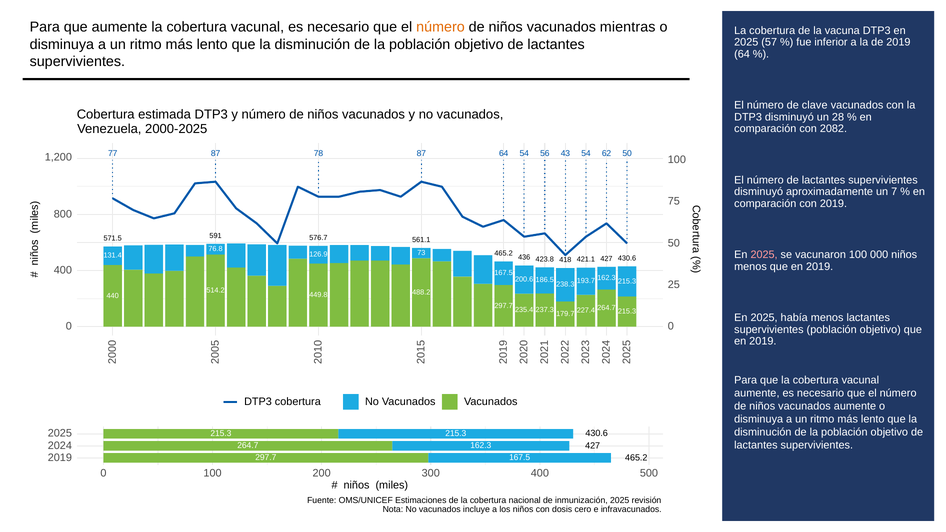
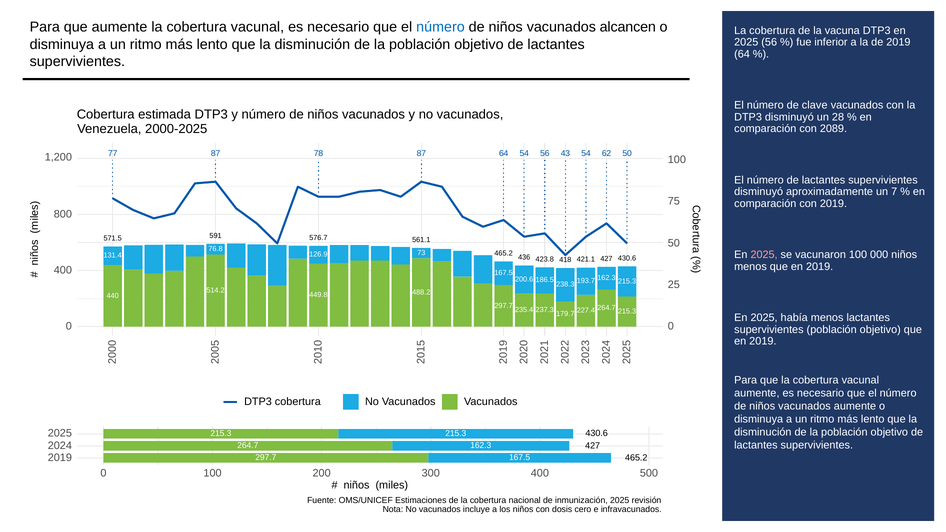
número at (440, 27) colour: orange -> blue
mientras: mientras -> alcancen
2025 57: 57 -> 56
2082: 2082 -> 2089
